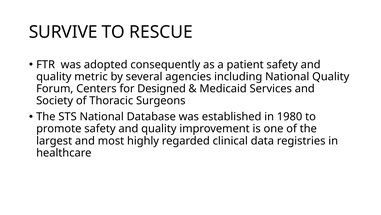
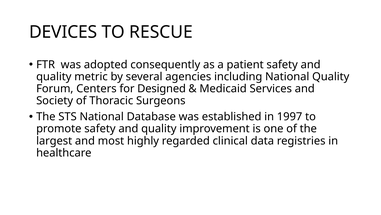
SURVIVE: SURVIVE -> DEVICES
1980: 1980 -> 1997
